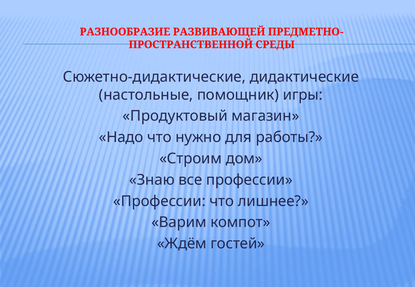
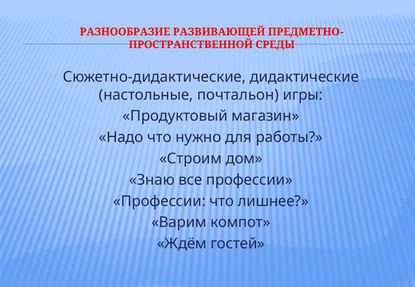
помощник: помощник -> почтальон
